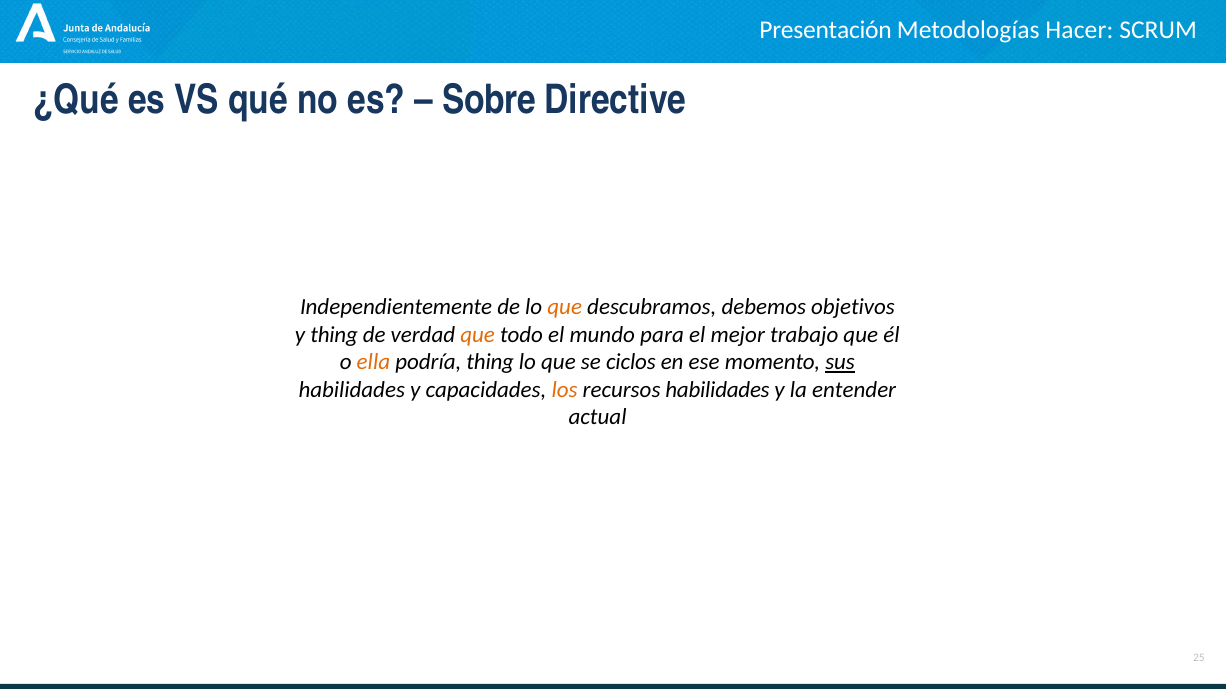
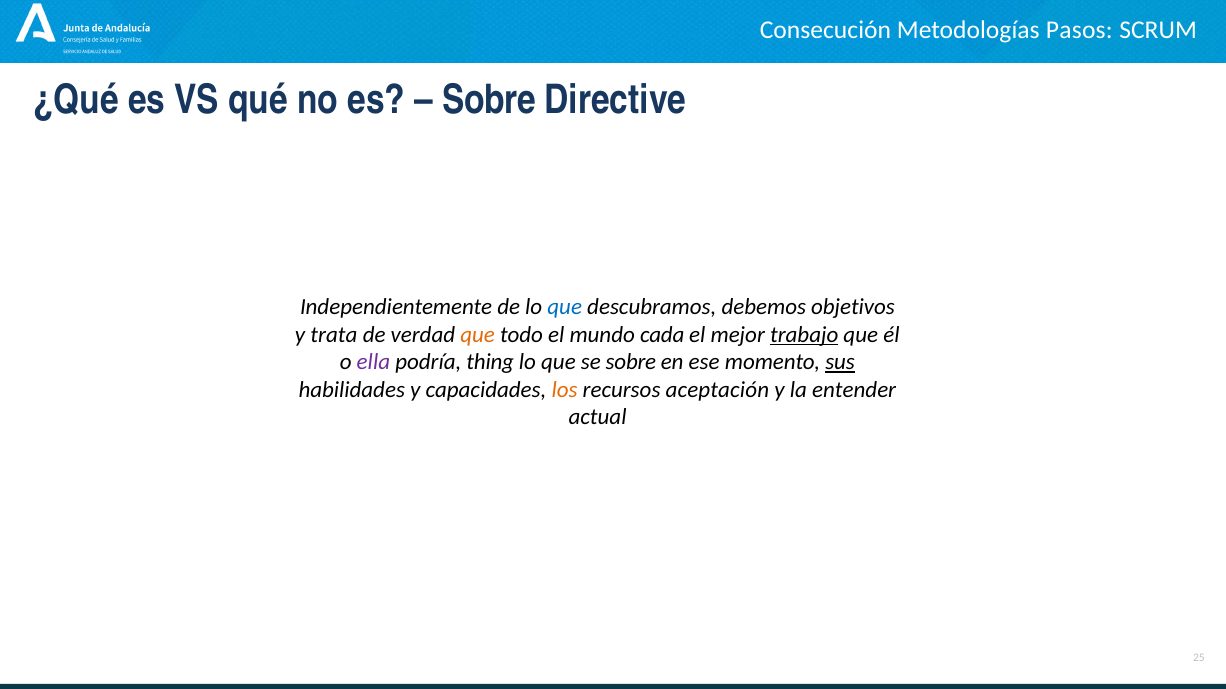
Presentación: Presentación -> Consecución
Hacer: Hacer -> Pasos
que at (565, 307) colour: orange -> blue
y thing: thing -> trata
para: para -> cada
trabajo underline: none -> present
ella colour: orange -> purple
se ciclos: ciclos -> sobre
recursos habilidades: habilidades -> aceptación
